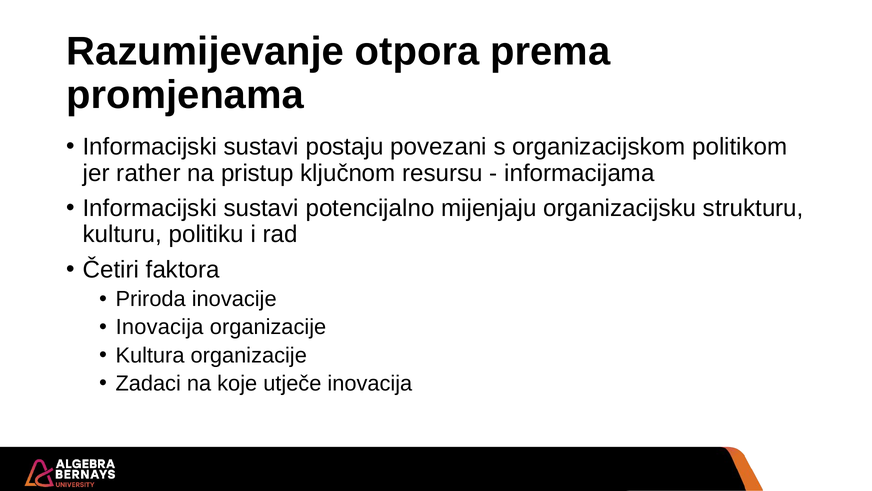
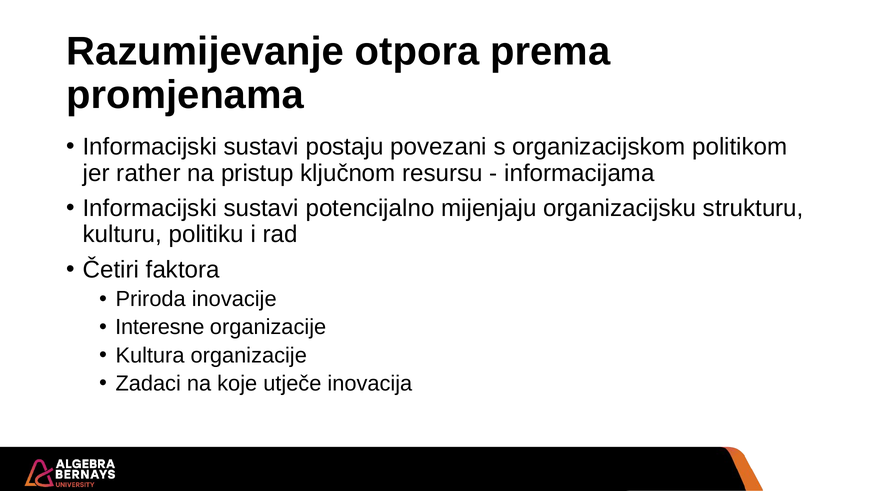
Inovacija at (160, 327): Inovacija -> Interesne
